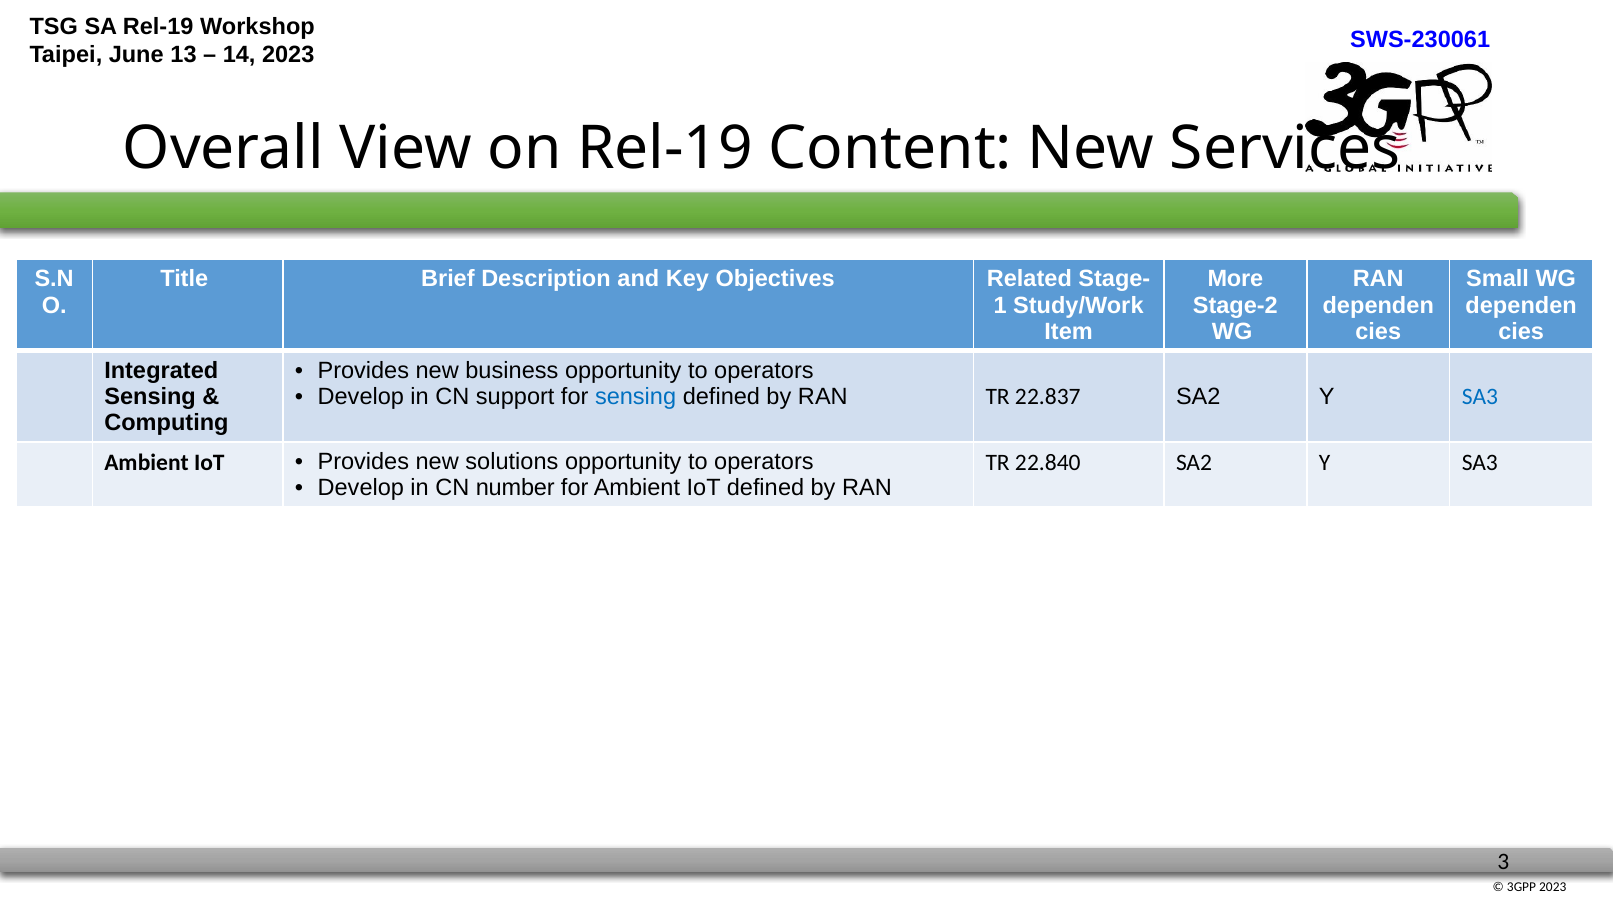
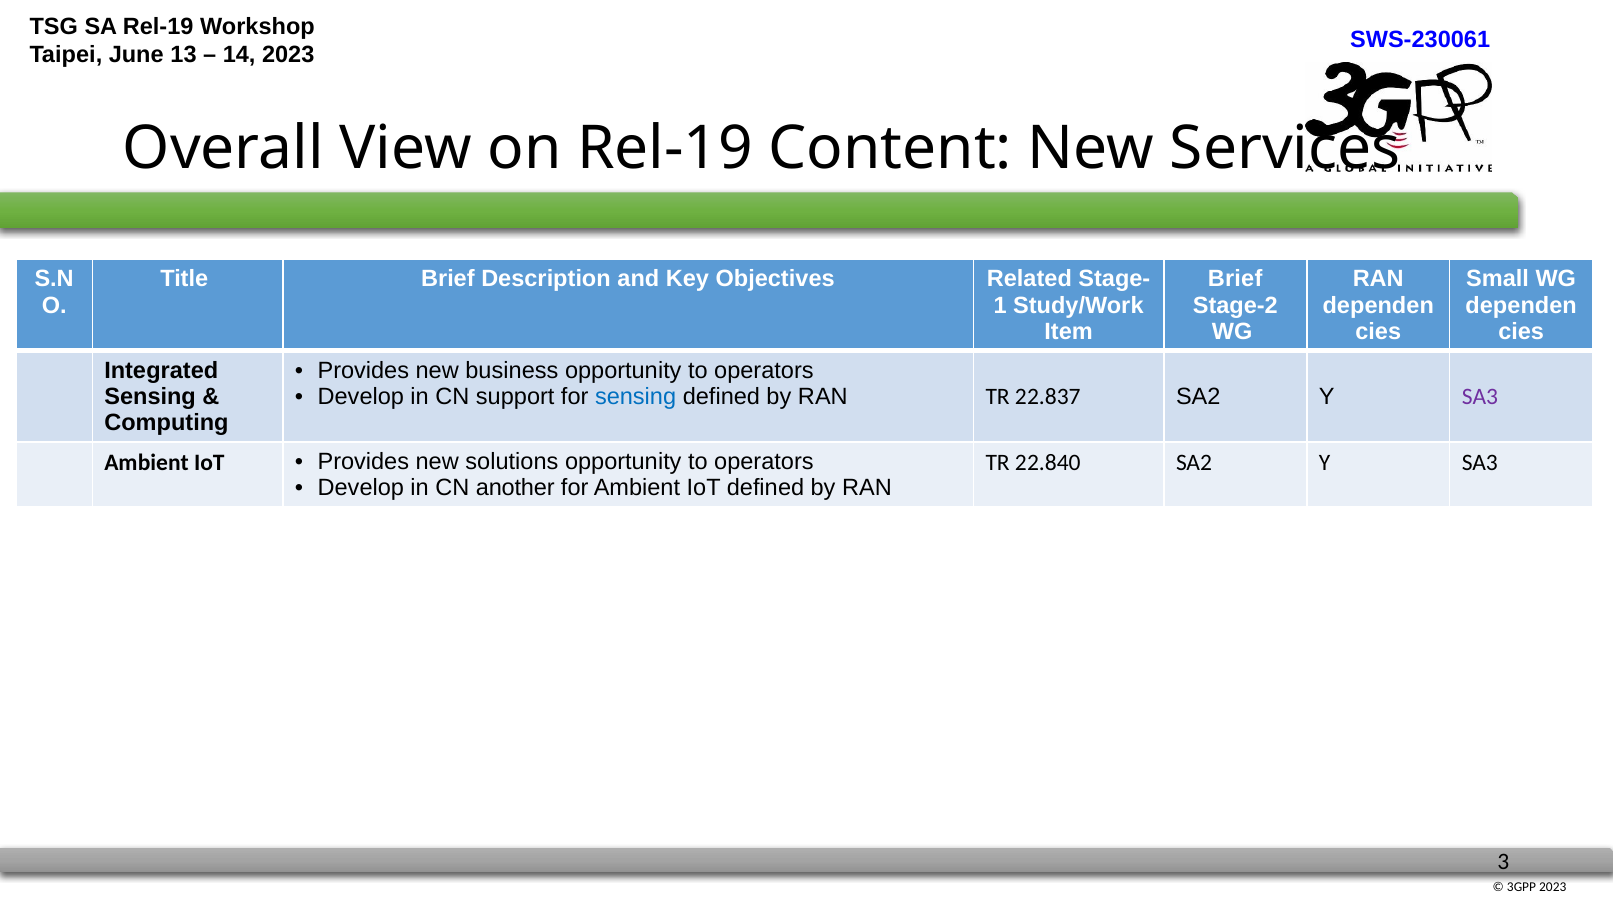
More at (1235, 279): More -> Brief
SA3 at (1480, 397) colour: blue -> purple
number: number -> another
